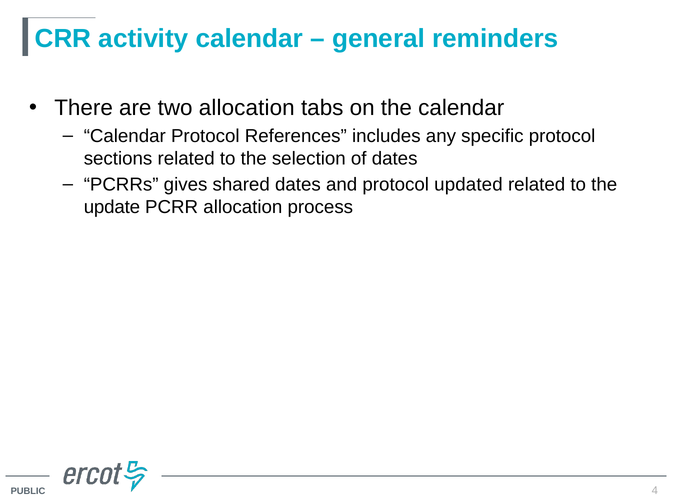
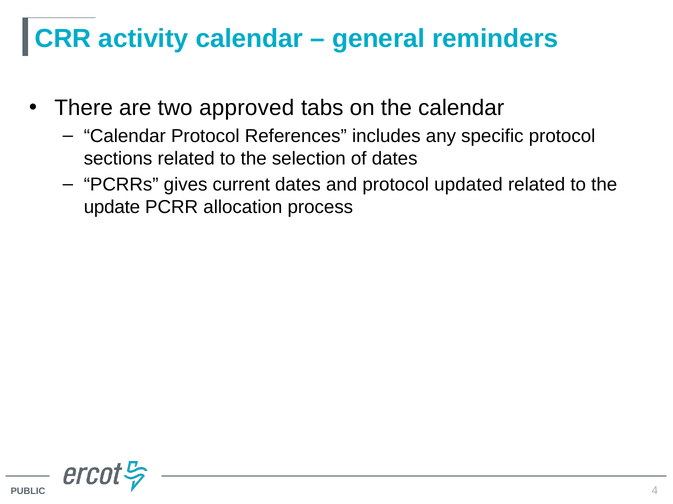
two allocation: allocation -> approved
shared: shared -> current
